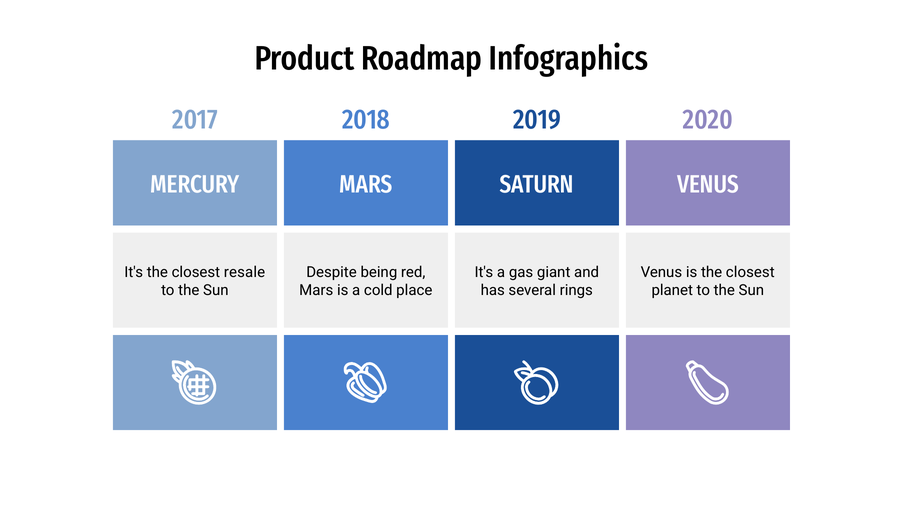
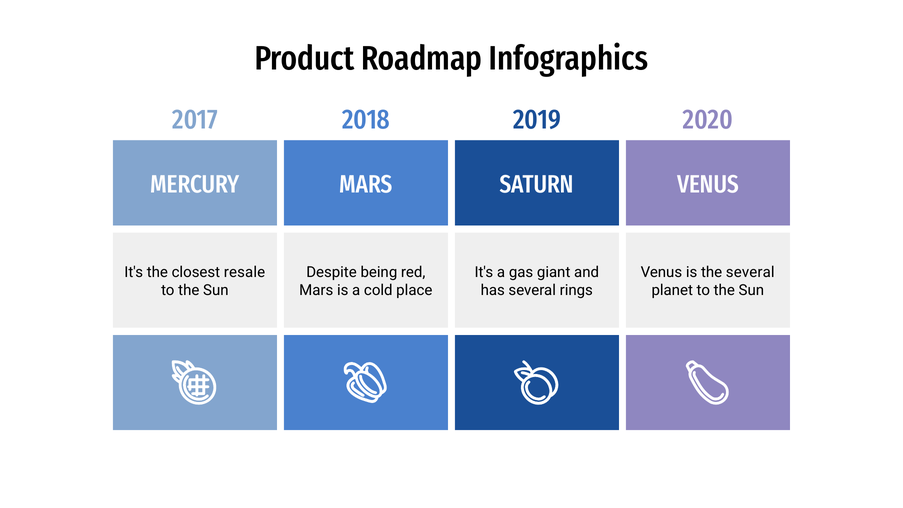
is the closest: closest -> several
